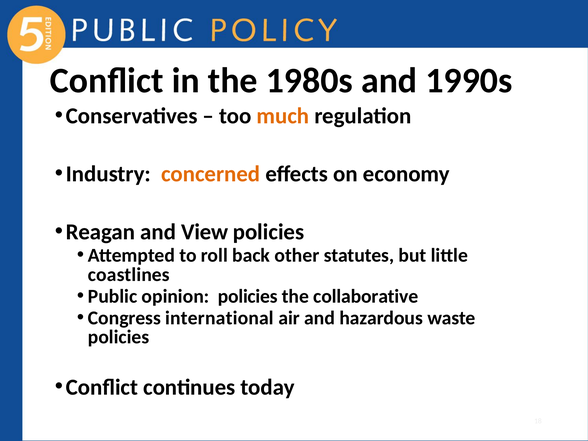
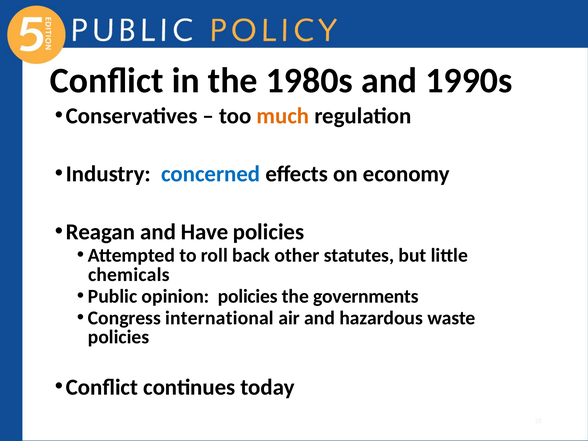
concerned colour: orange -> blue
View: View -> Have
coastlines: coastlines -> chemicals
collaborative: collaborative -> governments
